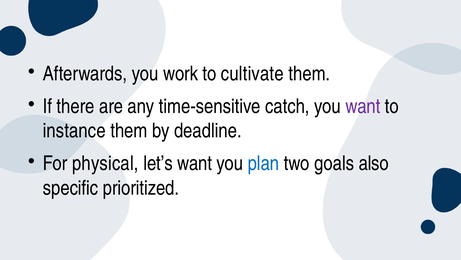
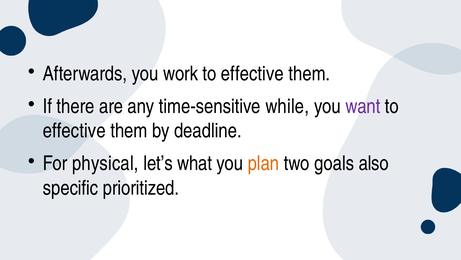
cultivate at (252, 74): cultivate -> effective
catch: catch -> while
instance at (74, 131): instance -> effective
let’s want: want -> what
plan colour: blue -> orange
